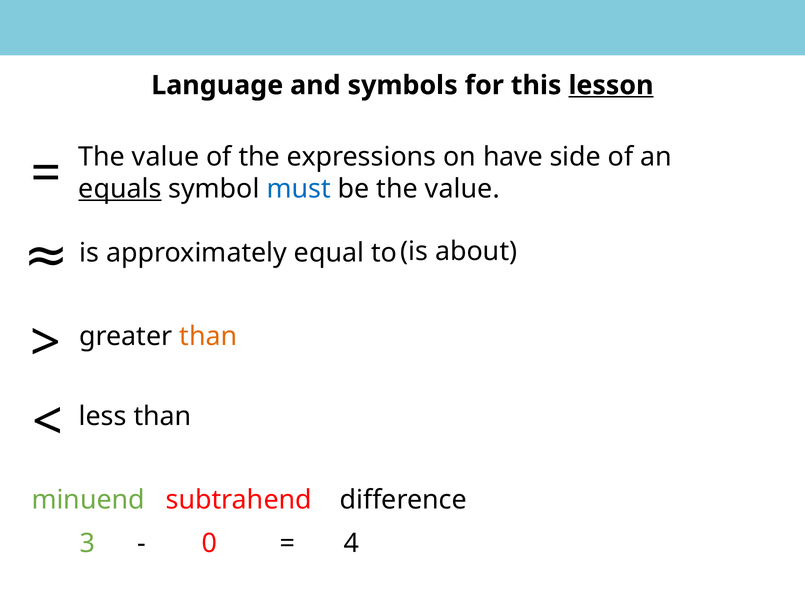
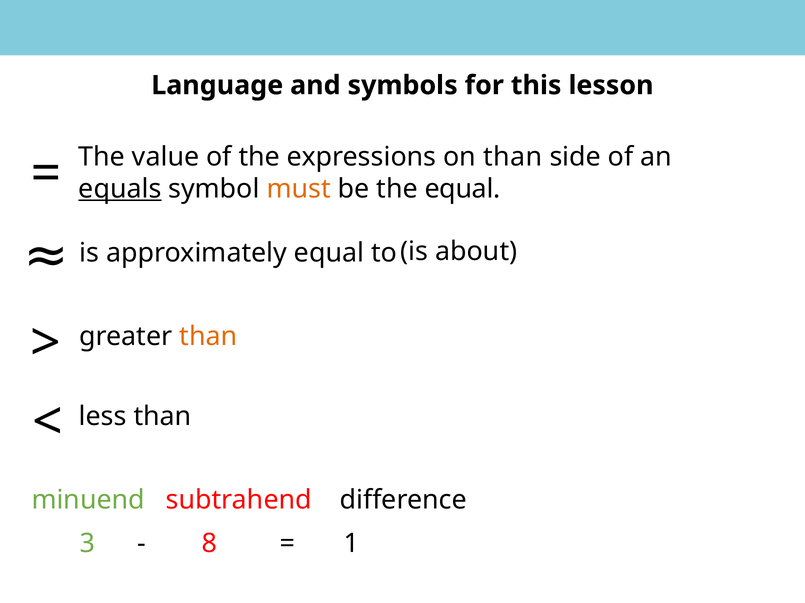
lesson underline: present -> none
on have: have -> than
must colour: blue -> orange
be the value: value -> equal
0: 0 -> 8
4: 4 -> 1
